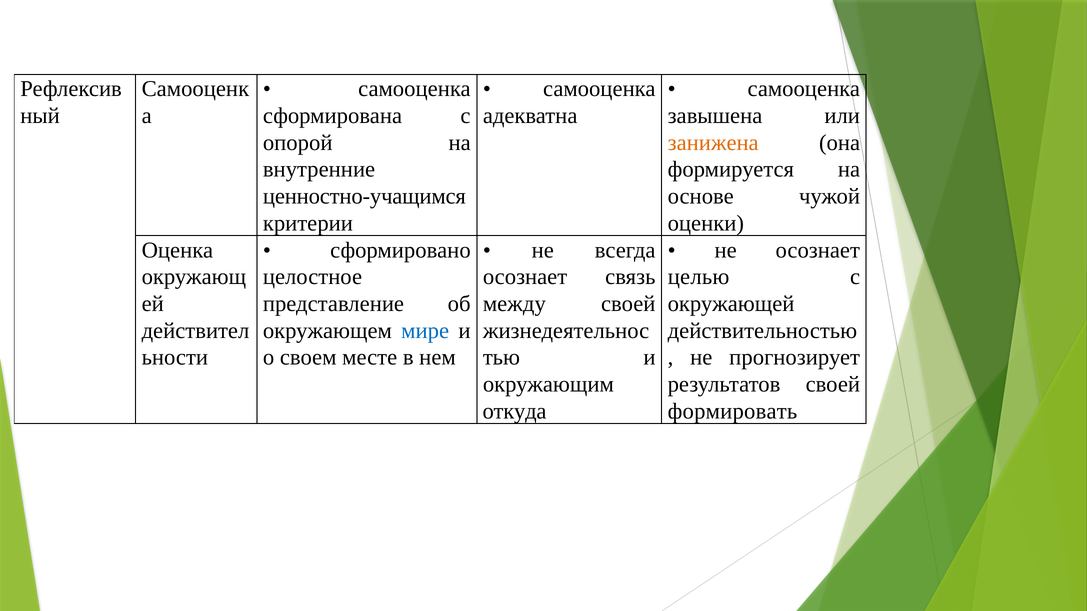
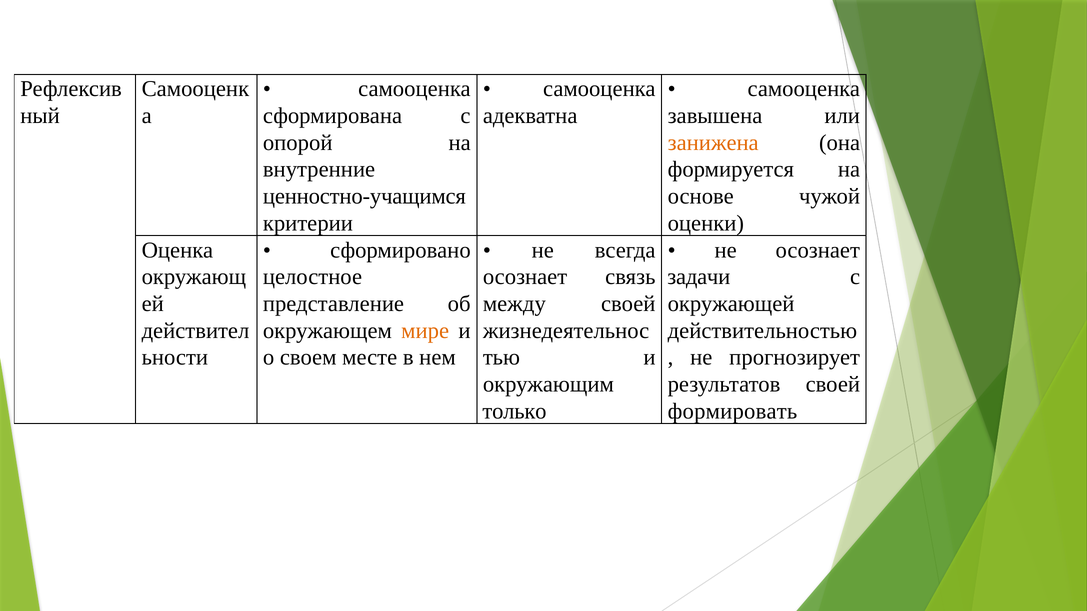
целью: целью -> задачи
мире colour: blue -> orange
откуда: откуда -> только
